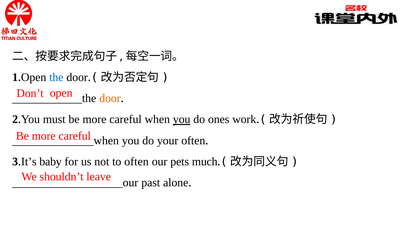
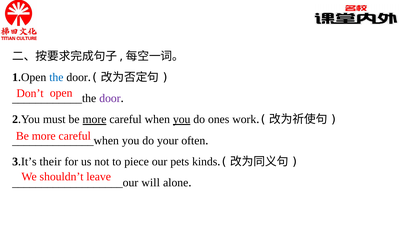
door at (110, 98) colour: orange -> purple
more at (94, 119) underline: none -> present
baby: baby -> their
to often: often -> piece
much: much -> kinds
past: past -> will
